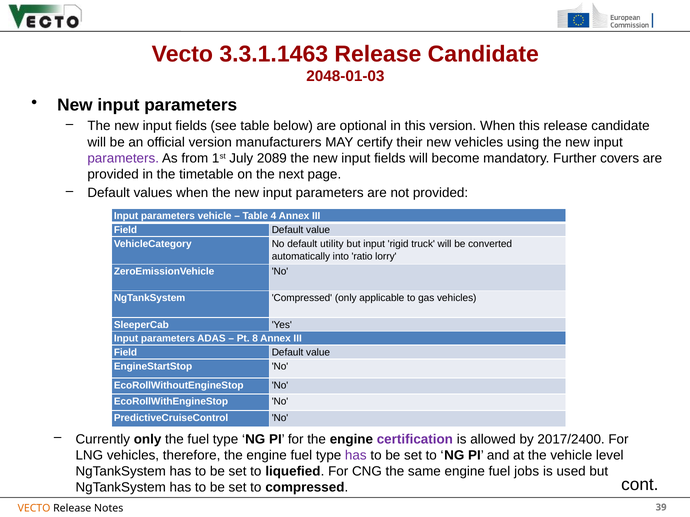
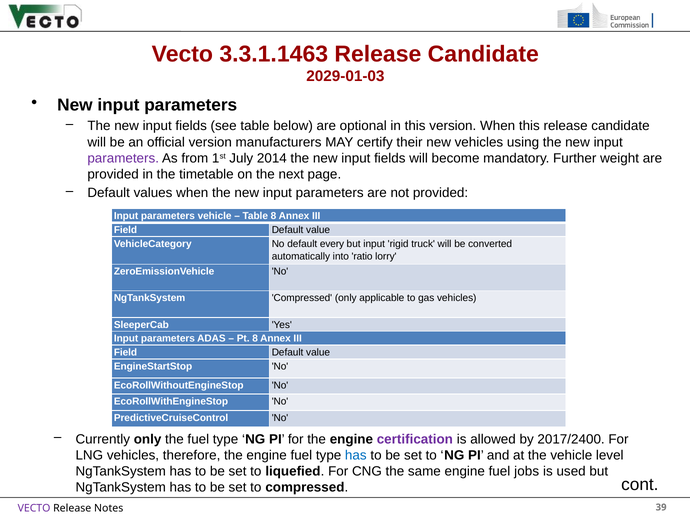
2048-01-03: 2048-01-03 -> 2029-01-03
2089: 2089 -> 2014
covers: covers -> weight
Table 4: 4 -> 8
utility: utility -> every
has at (356, 456) colour: purple -> blue
VECTO at (34, 509) colour: orange -> purple
